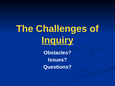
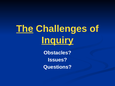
The underline: none -> present
